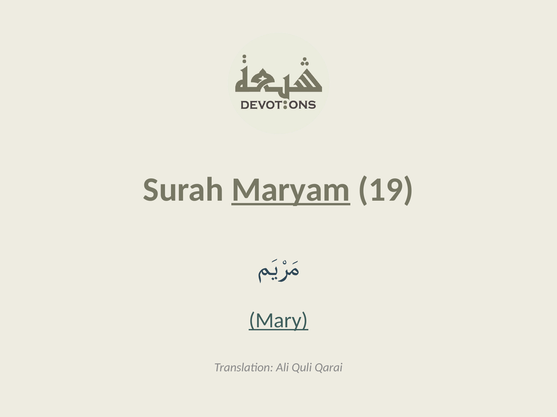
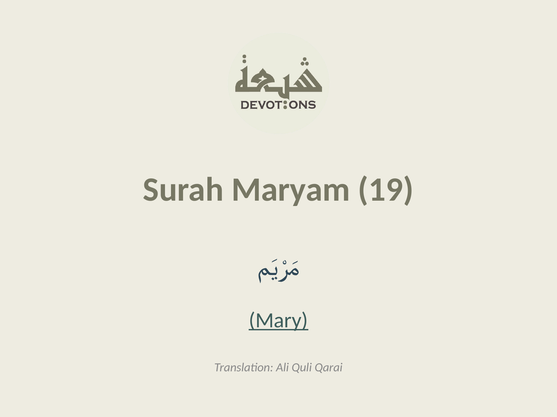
Maryam underline: present -> none
